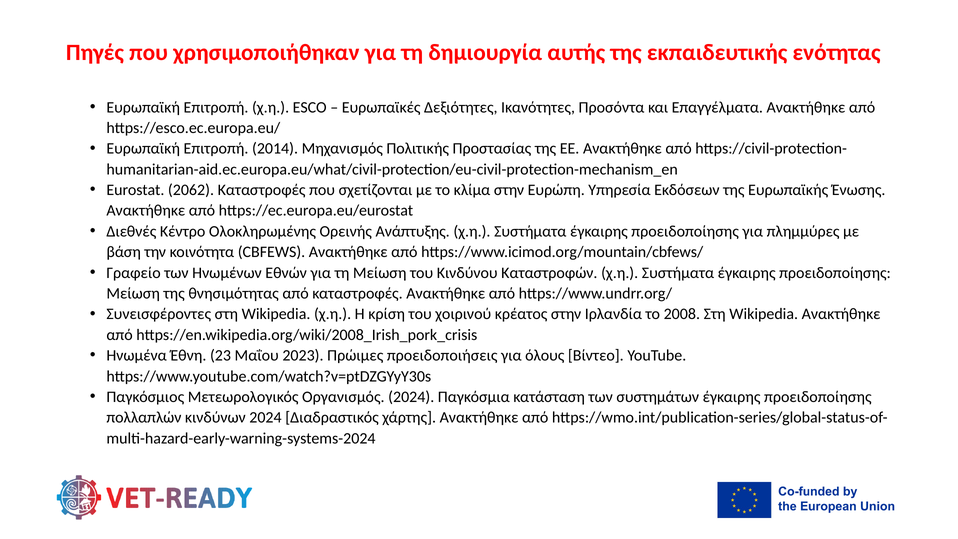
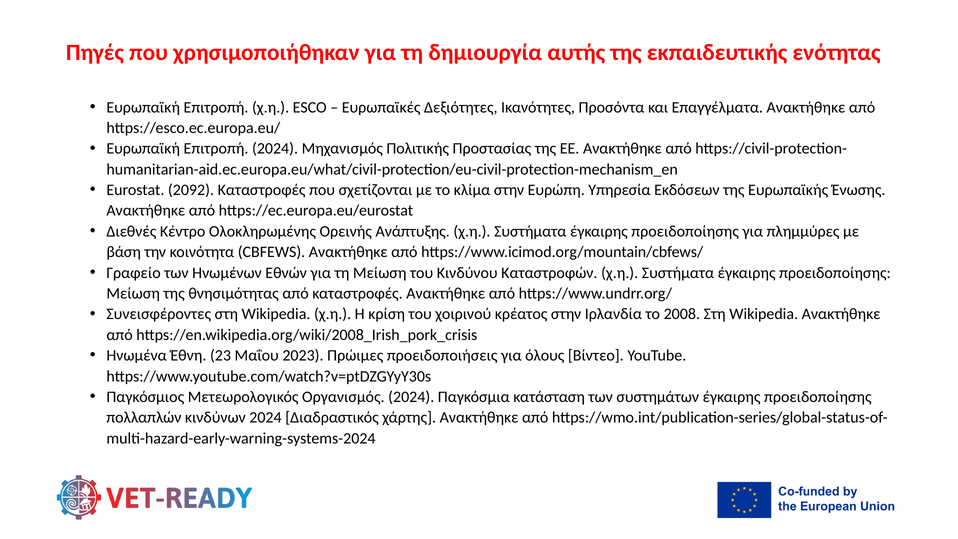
Επιτροπή 2014: 2014 -> 2024
2062: 2062 -> 2092
